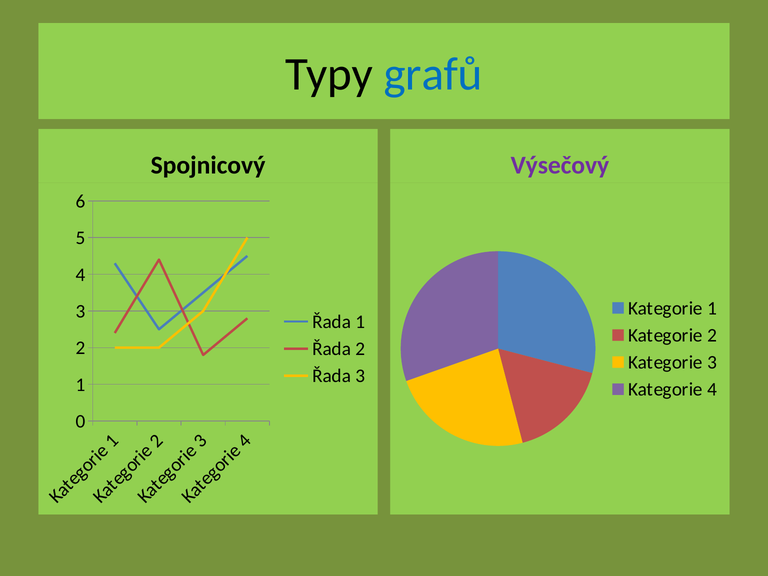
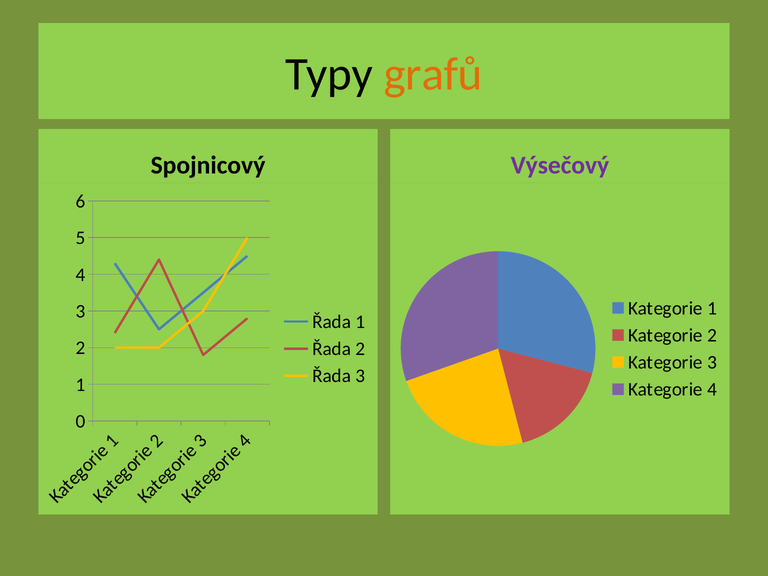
grafů colour: blue -> orange
